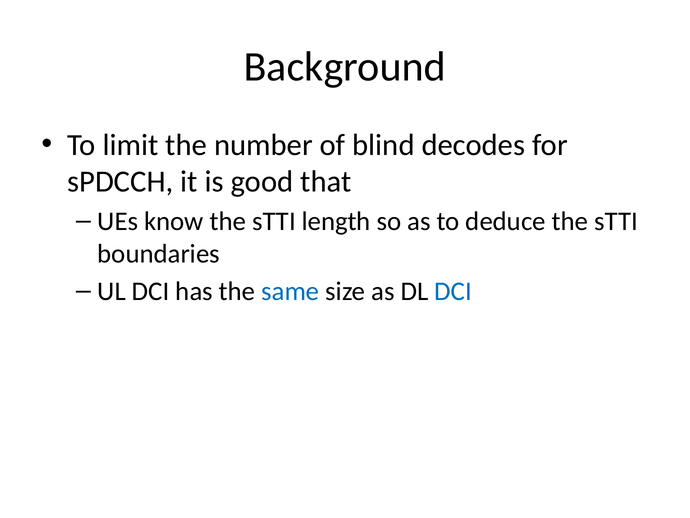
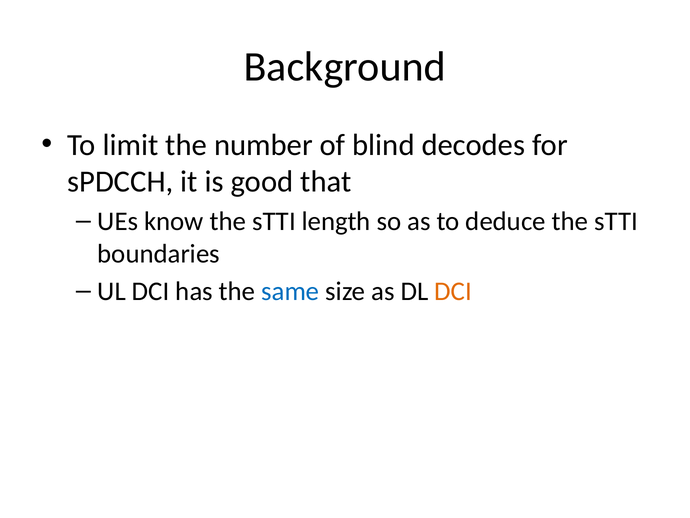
DCI at (453, 291) colour: blue -> orange
